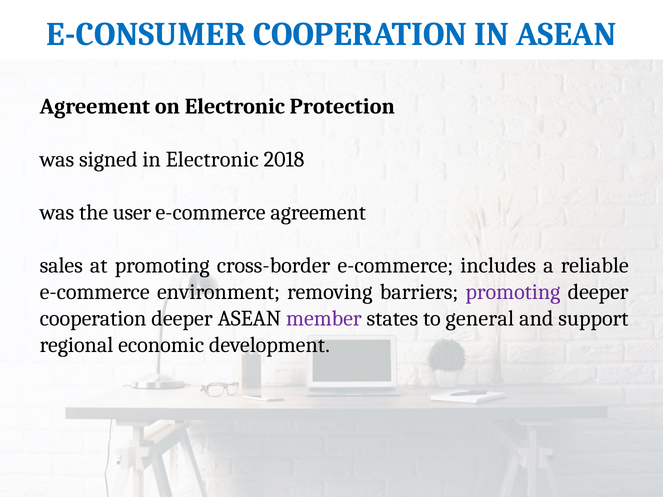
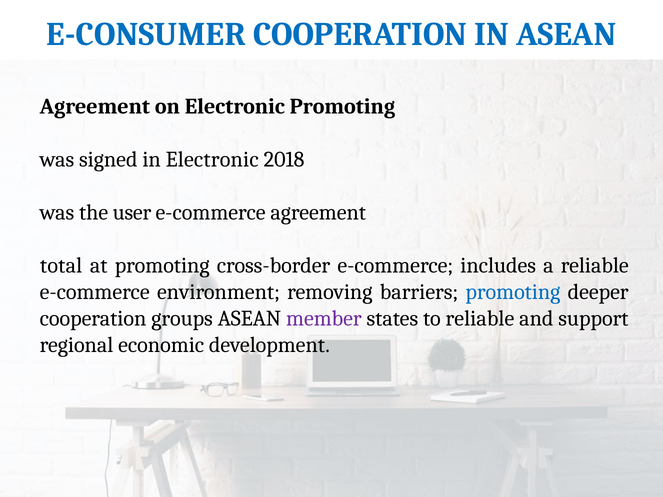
Electronic Protection: Protection -> Promoting
sales: sales -> total
promoting at (513, 292) colour: purple -> blue
cooperation deeper: deeper -> groups
to general: general -> reliable
